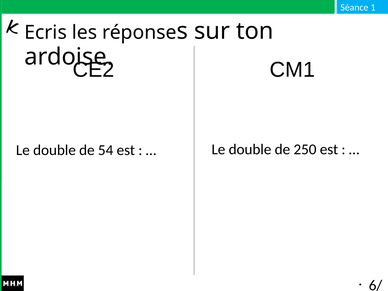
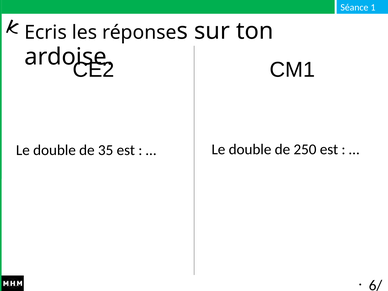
54: 54 -> 35
